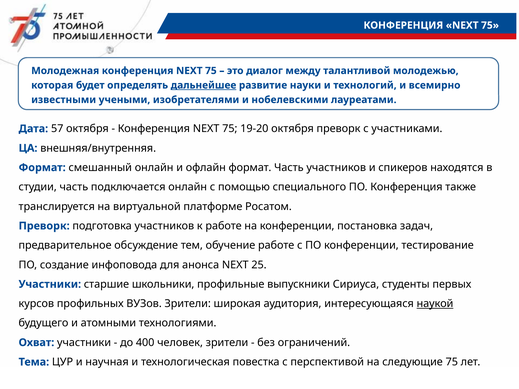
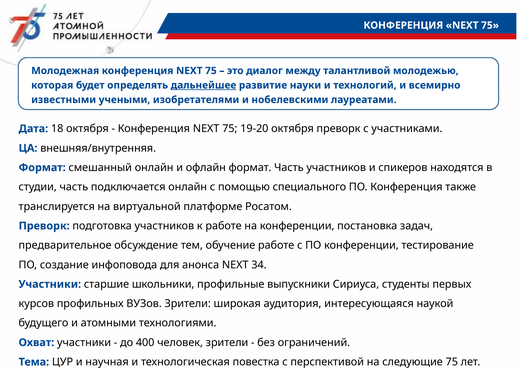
57: 57 -> 18
25: 25 -> 34
наукой underline: present -> none
